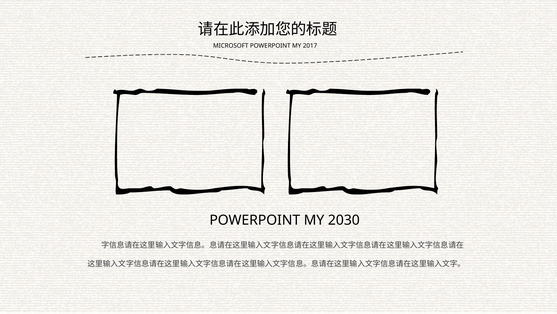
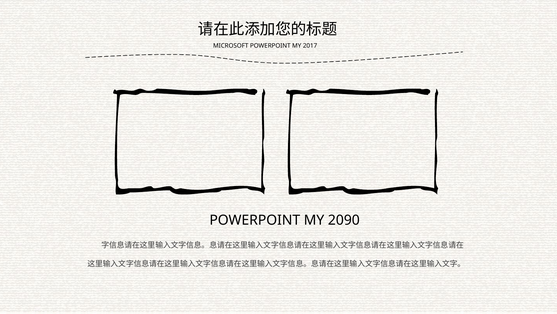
2030: 2030 -> 2090
